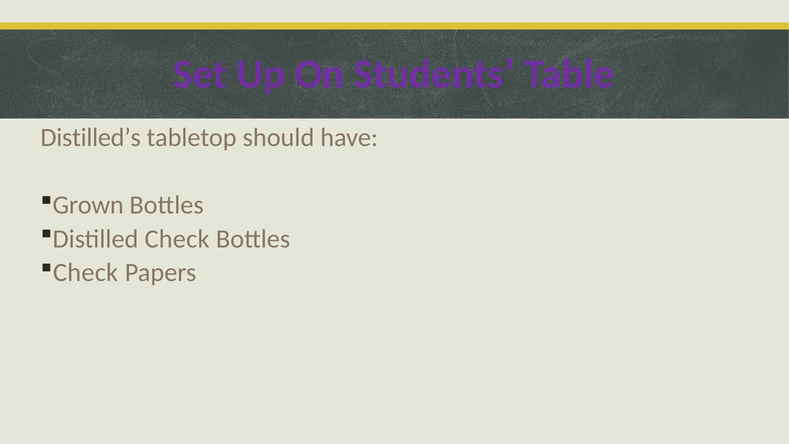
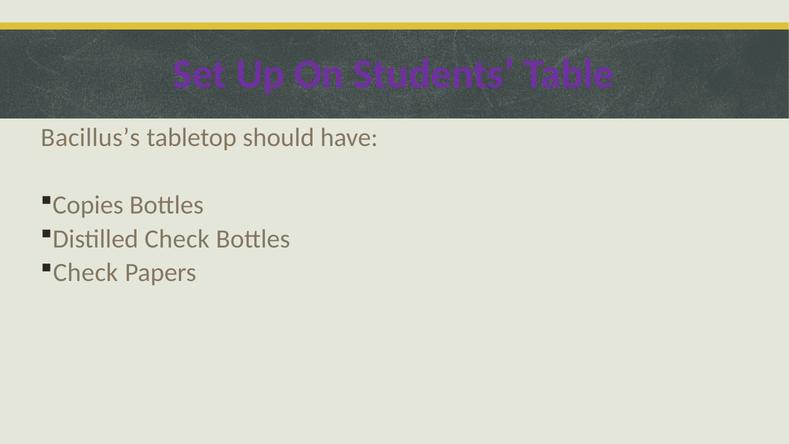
Distilled’s: Distilled’s -> Bacillus’s
Grown: Grown -> Copies
